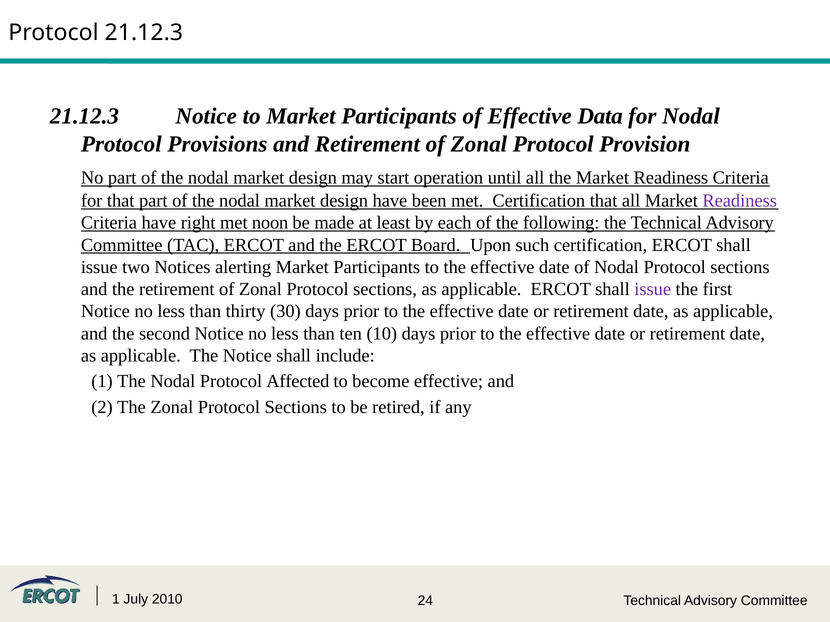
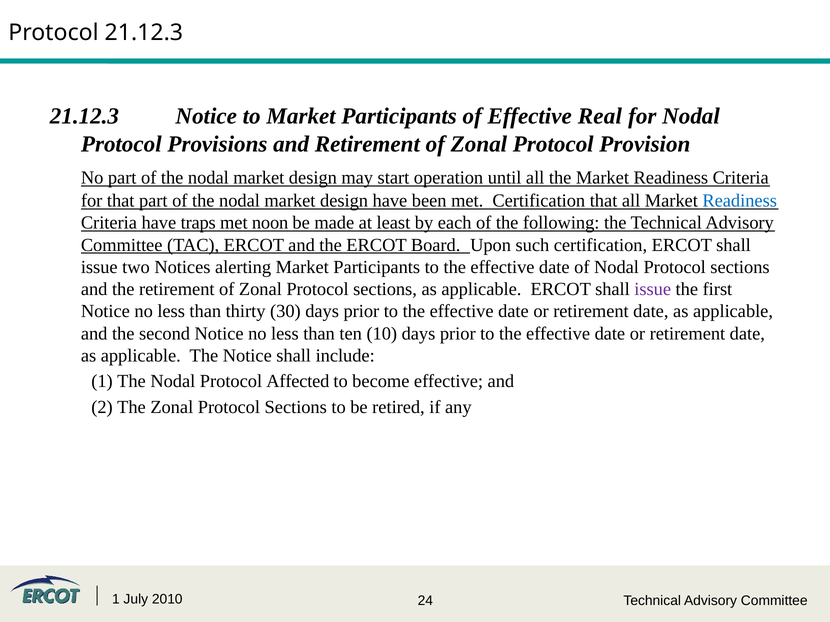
Data: Data -> Real
Readiness at (740, 201) colour: purple -> blue
right: right -> traps
